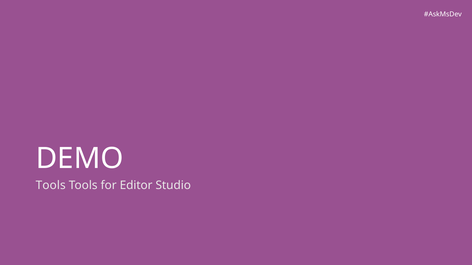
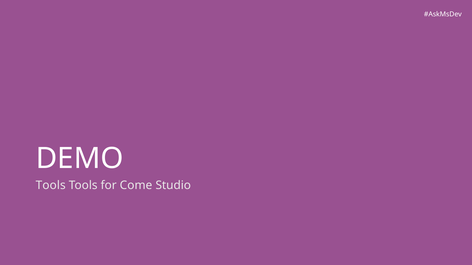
Editor: Editor -> Come
